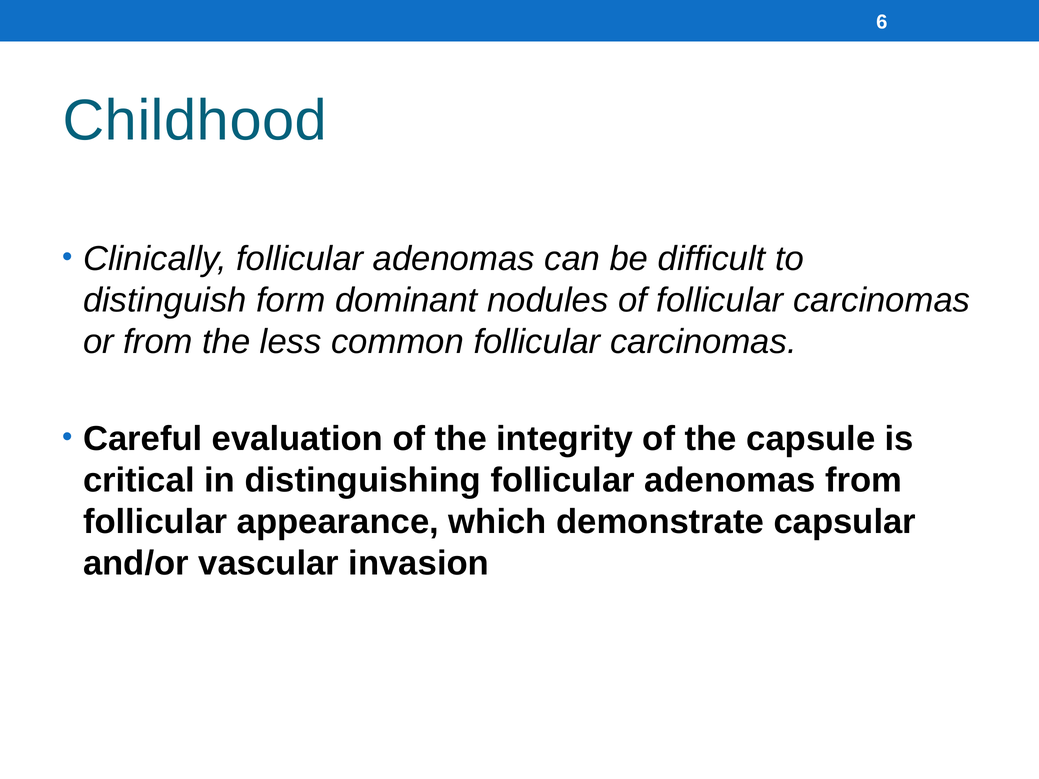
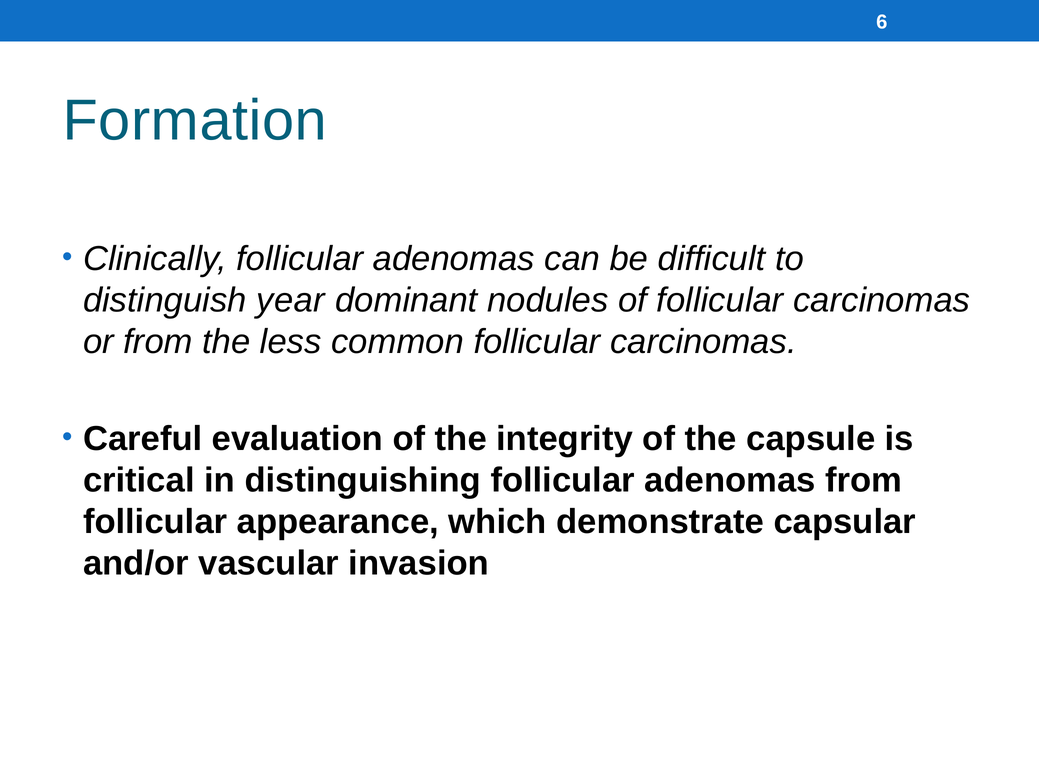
Childhood: Childhood -> Formation
form: form -> year
